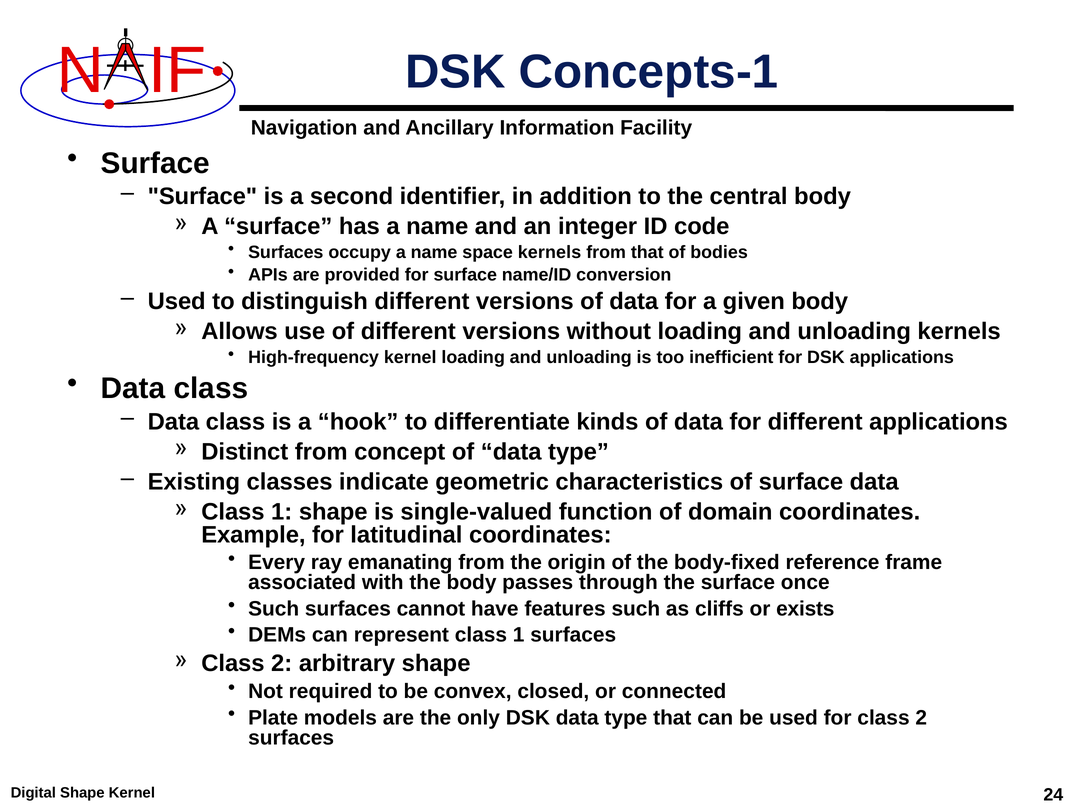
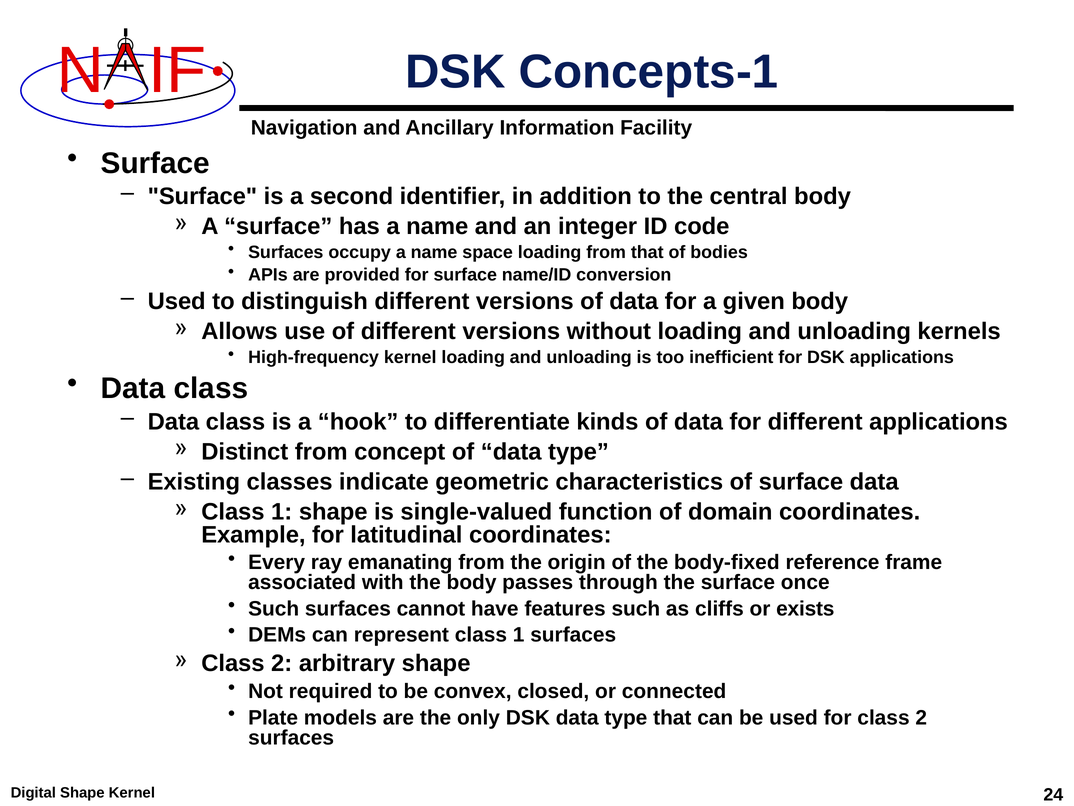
space kernels: kernels -> loading
